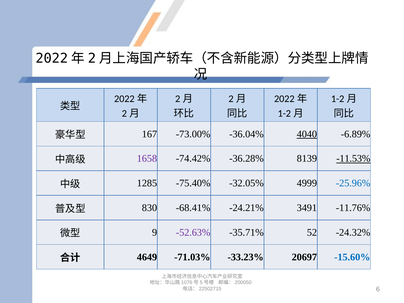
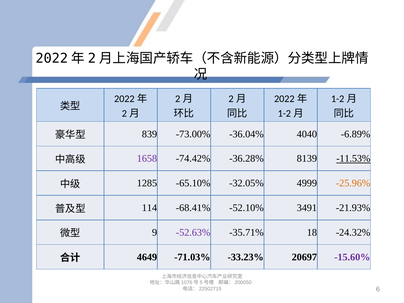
167: 167 -> 839
4040 underline: present -> none
-75.40%: -75.40% -> -65.10%
-25.96% colour: blue -> orange
830: 830 -> 114
-24.21%: -24.21% -> -52.10%
-11.76%: -11.76% -> -21.93%
52: 52 -> 18
-15.60% colour: blue -> purple
